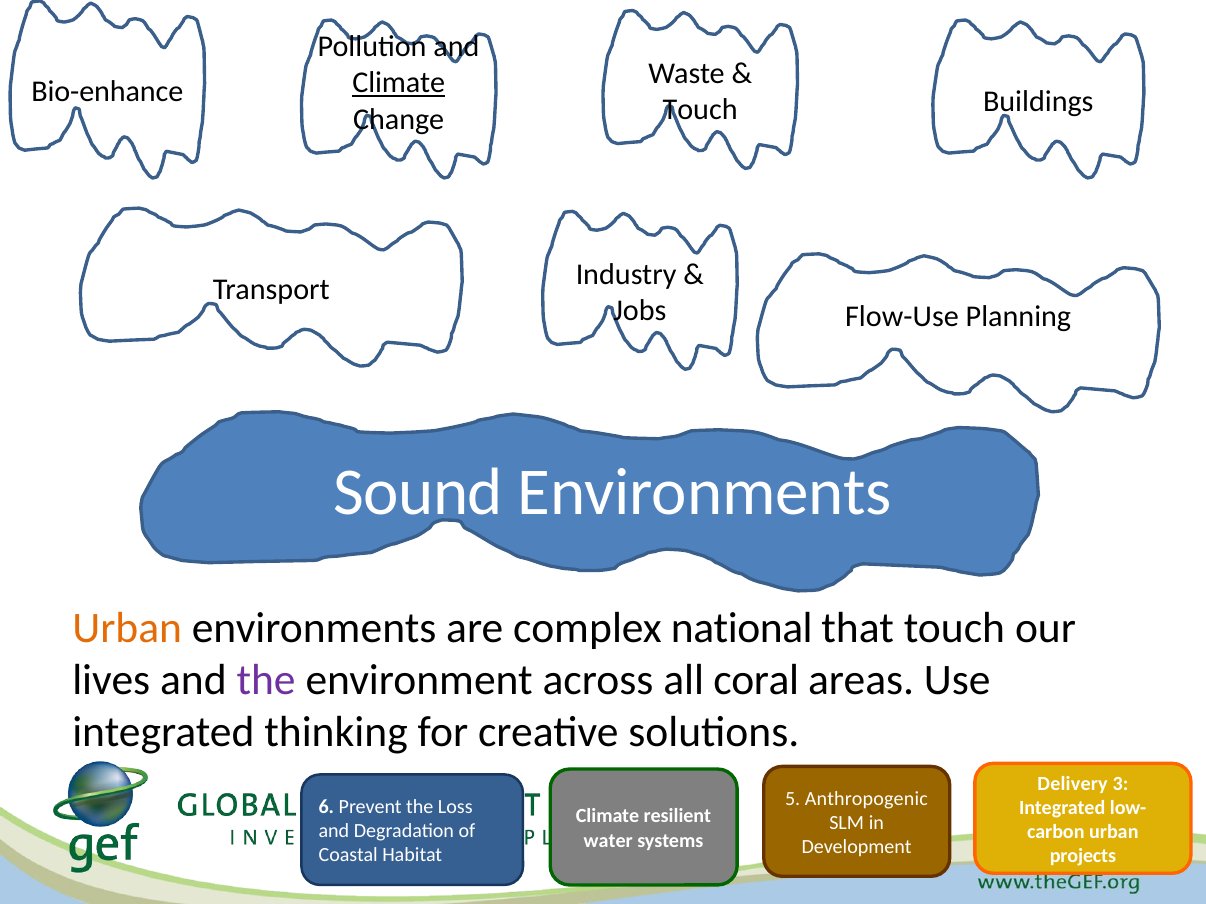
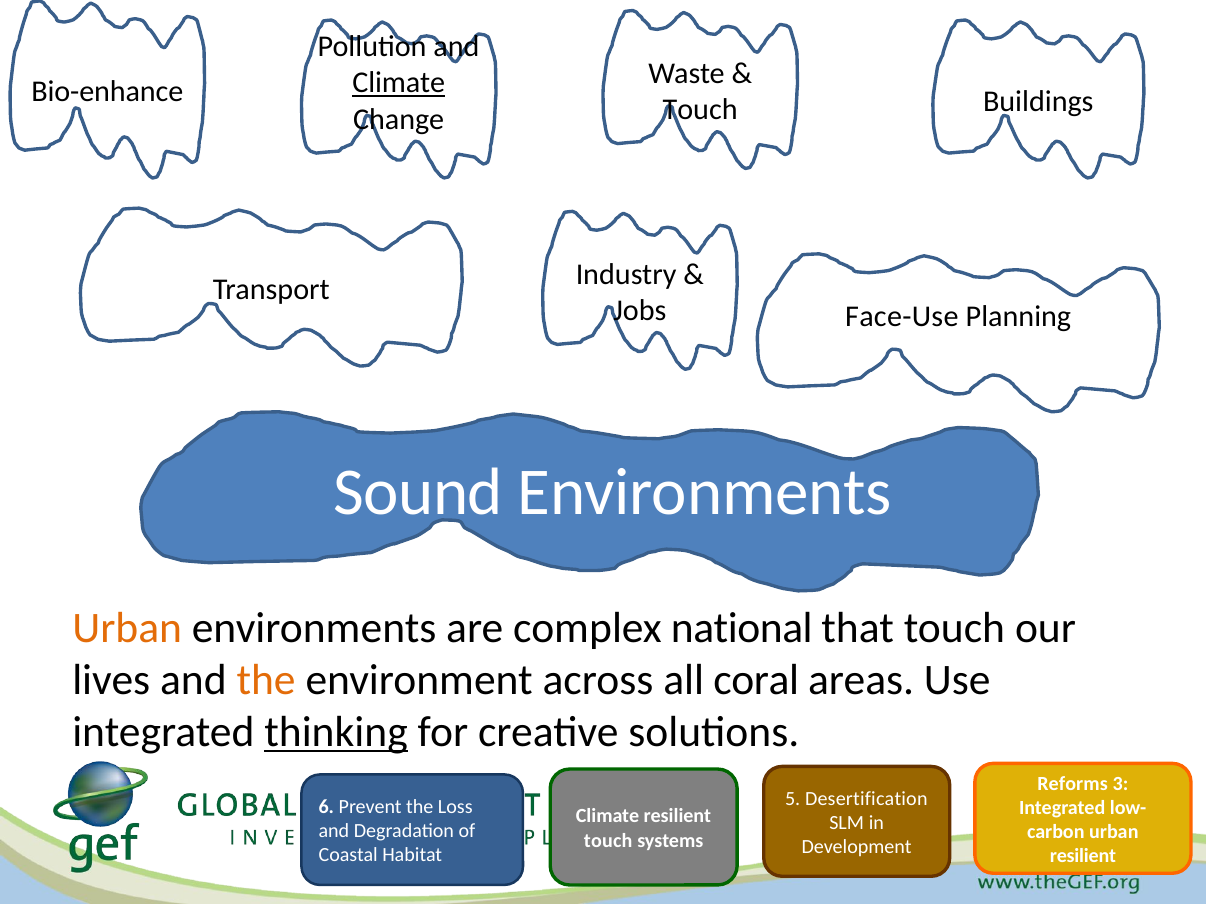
Flow-Use: Flow-Use -> Face-Use
the at (266, 680) colour: purple -> orange
thinking underline: none -> present
Delivery: Delivery -> Reforms
Anthropogenic: Anthropogenic -> Desertification
water at (608, 841): water -> touch
projects at (1083, 856): projects -> resilient
